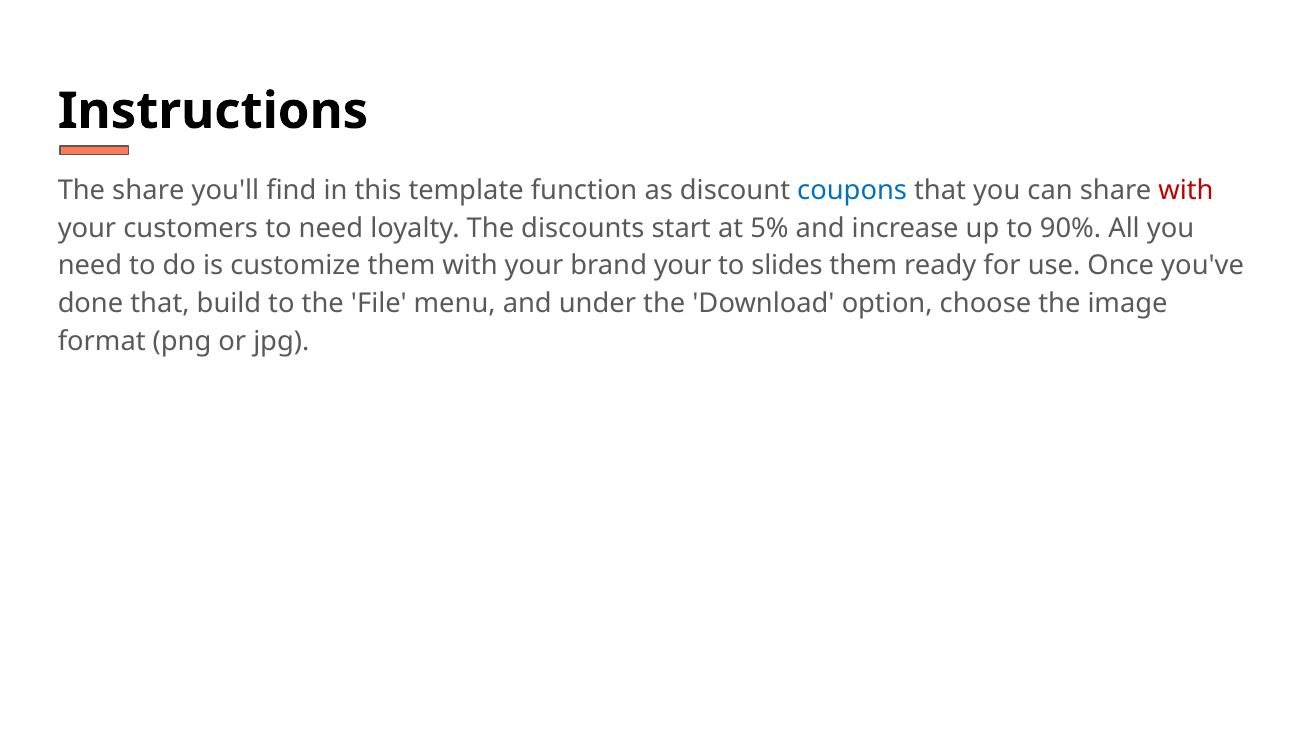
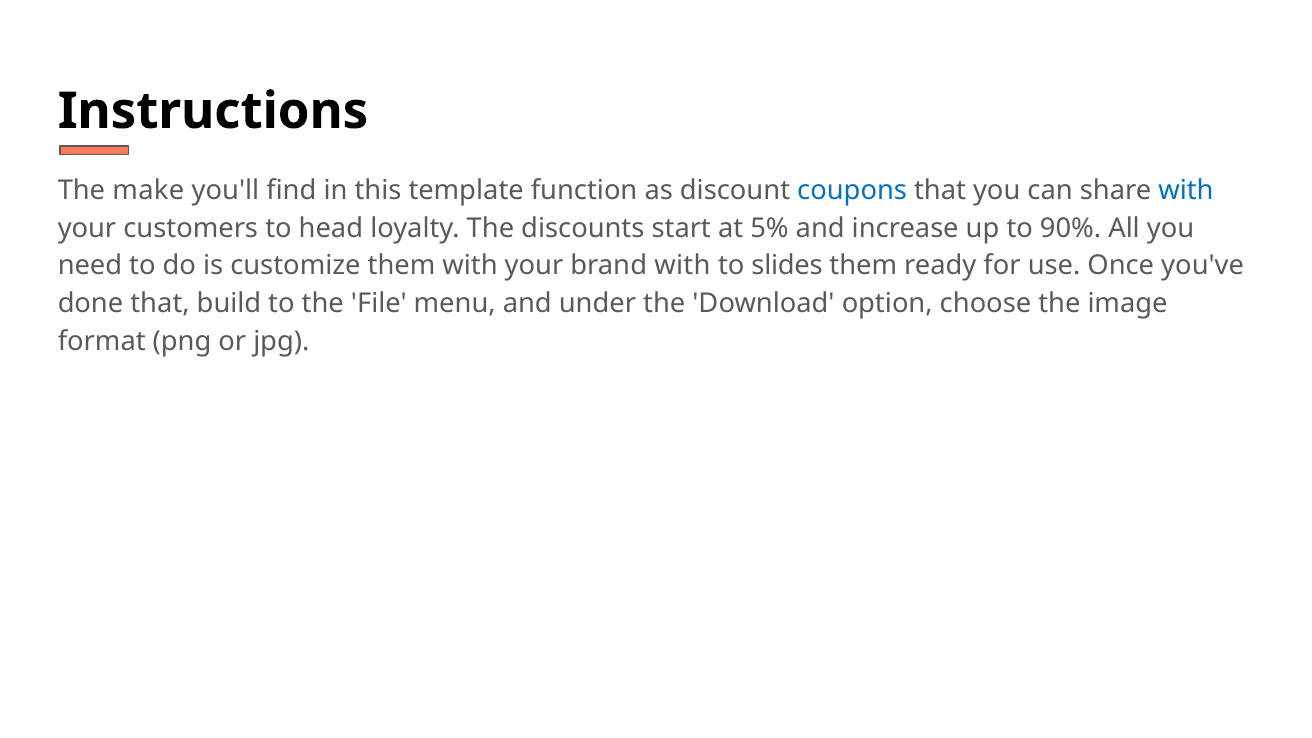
The share: share -> make
with at (1186, 191) colour: red -> blue
to need: need -> head
brand your: your -> with
